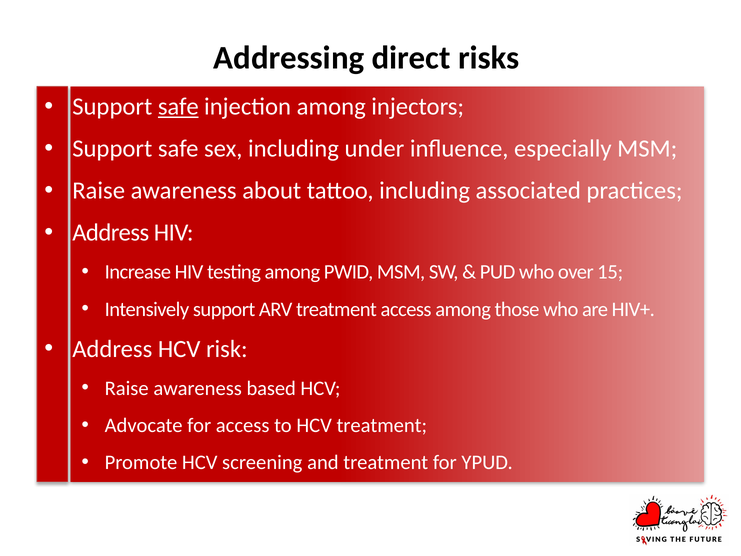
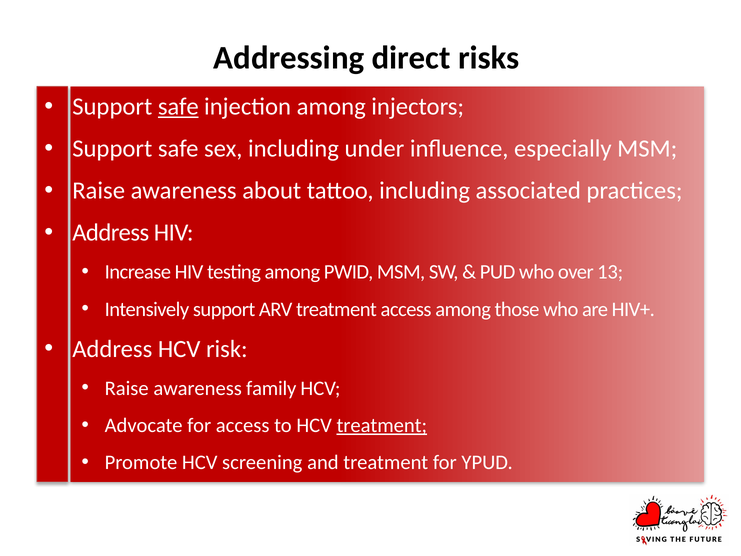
15: 15 -> 13
based: based -> family
treatment at (382, 425) underline: none -> present
